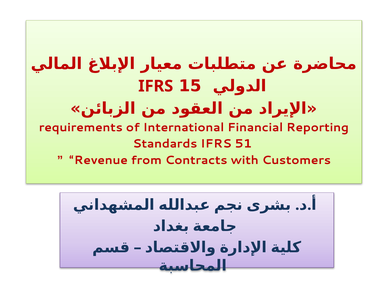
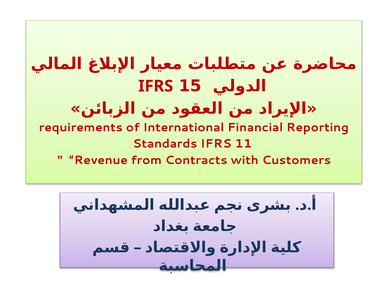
51: 51 -> 11
